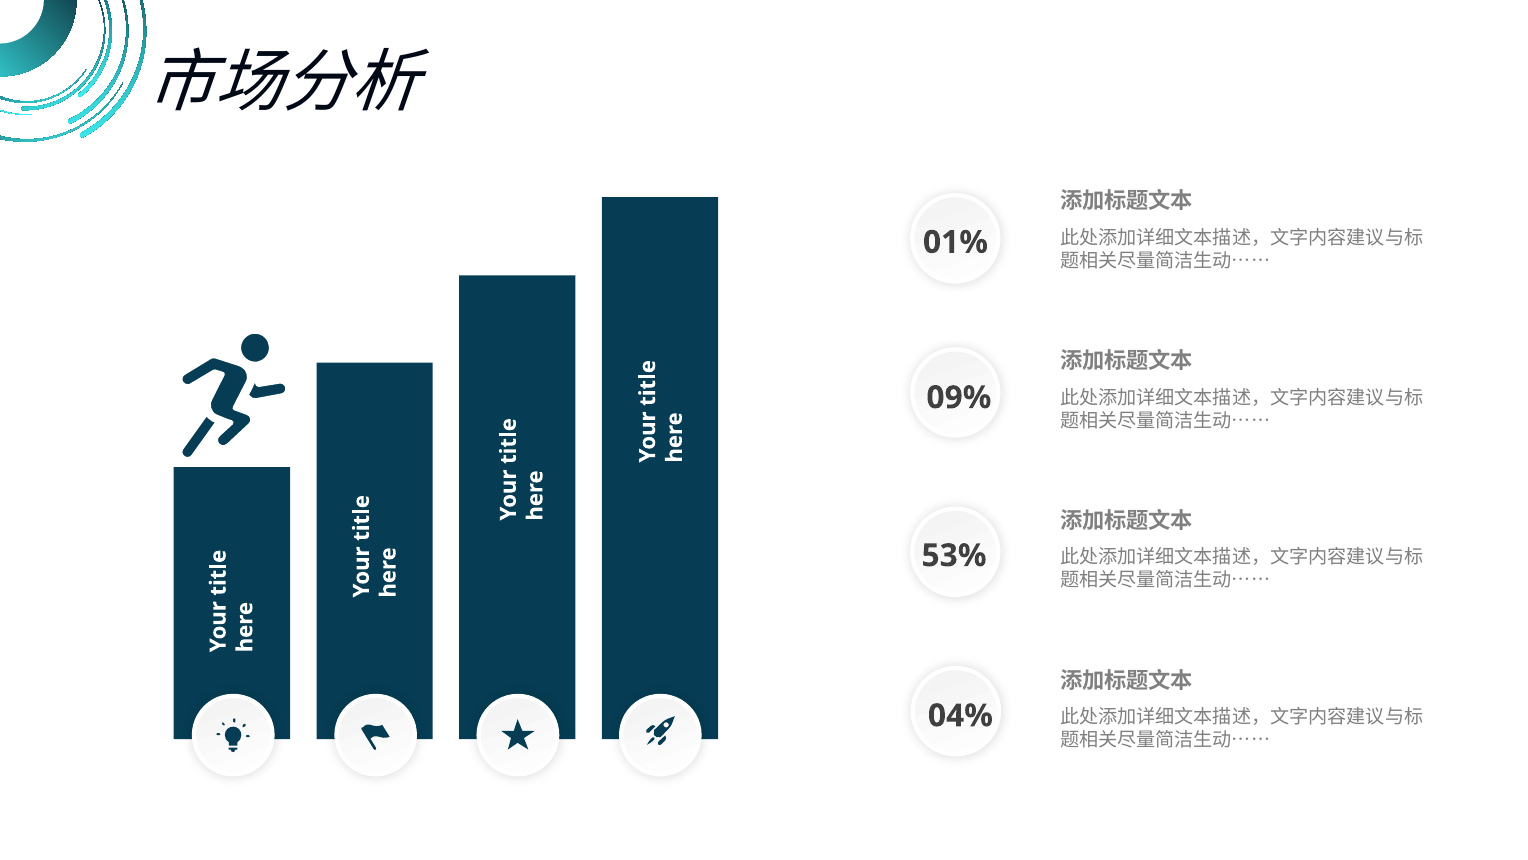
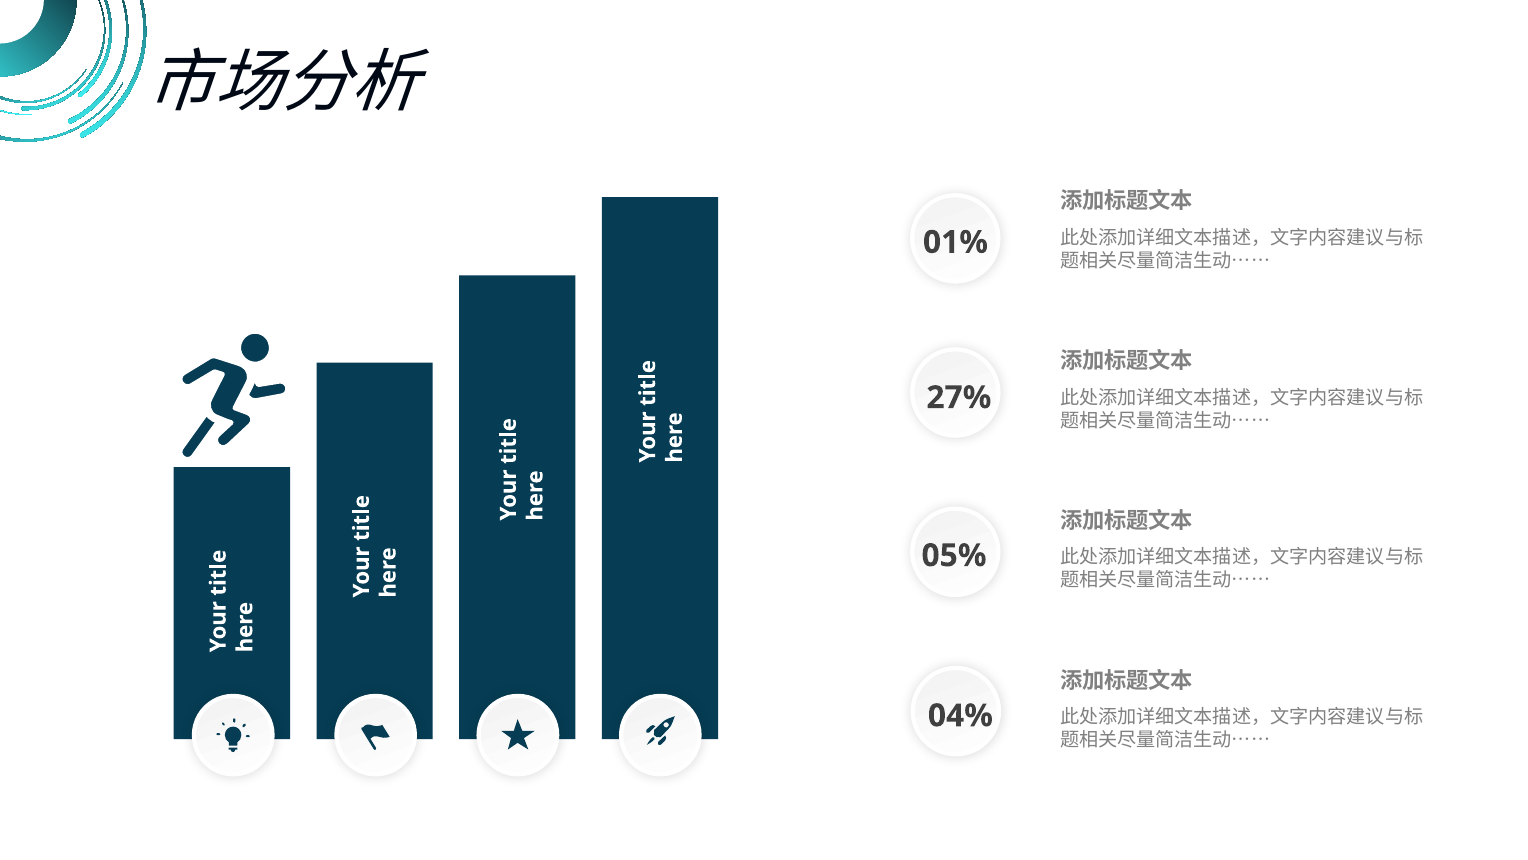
09%: 09% -> 27%
53%: 53% -> 05%
